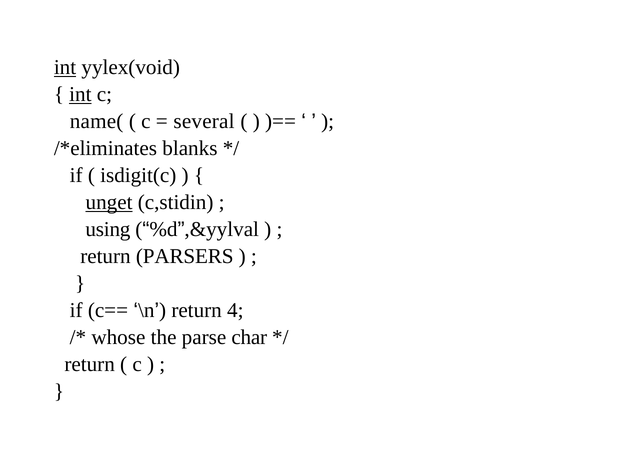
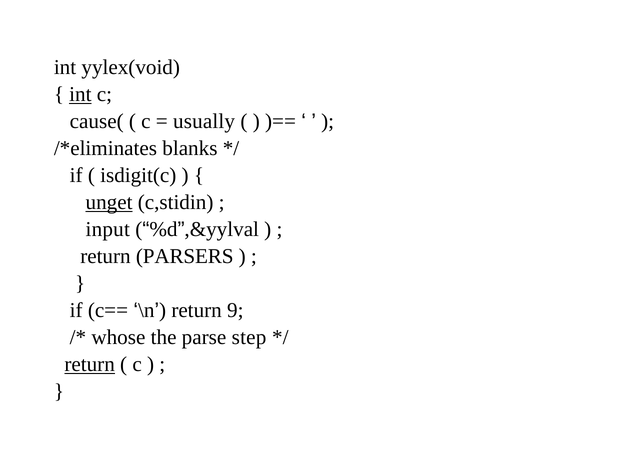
int at (65, 68) underline: present -> none
name(: name( -> cause(
several: several -> usually
using: using -> input
4: 4 -> 9
char: char -> step
return at (90, 365) underline: none -> present
